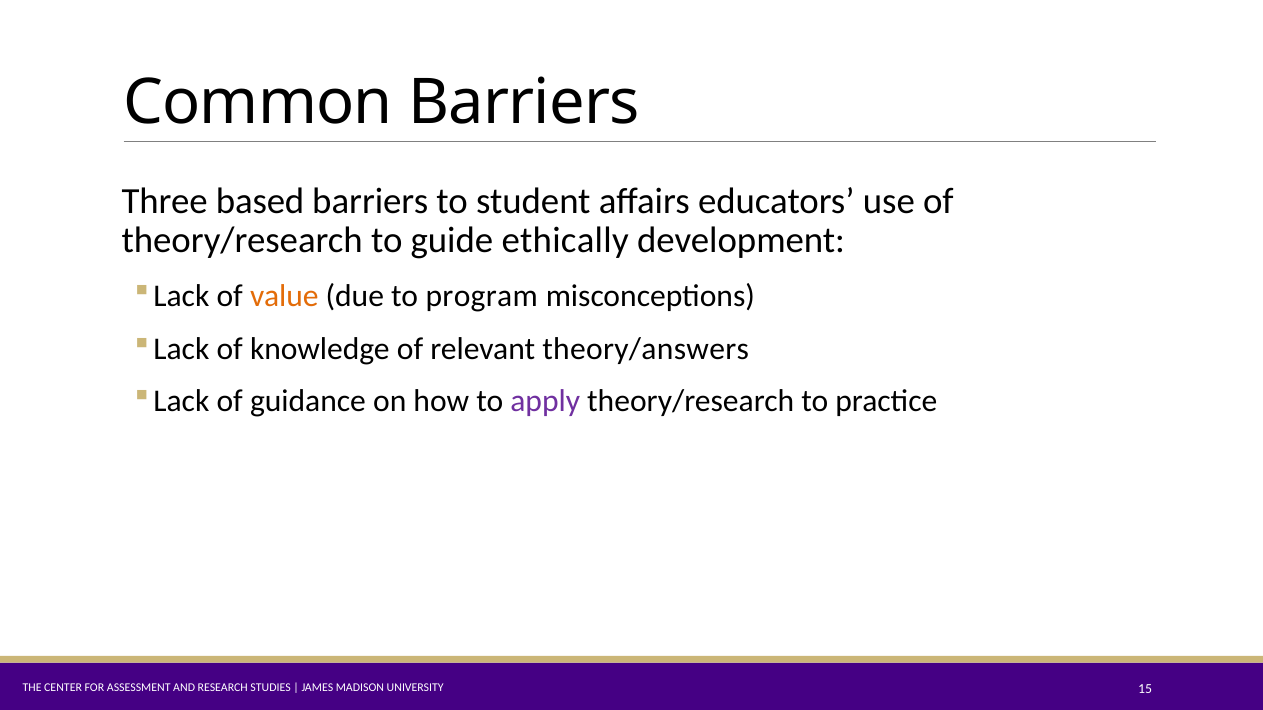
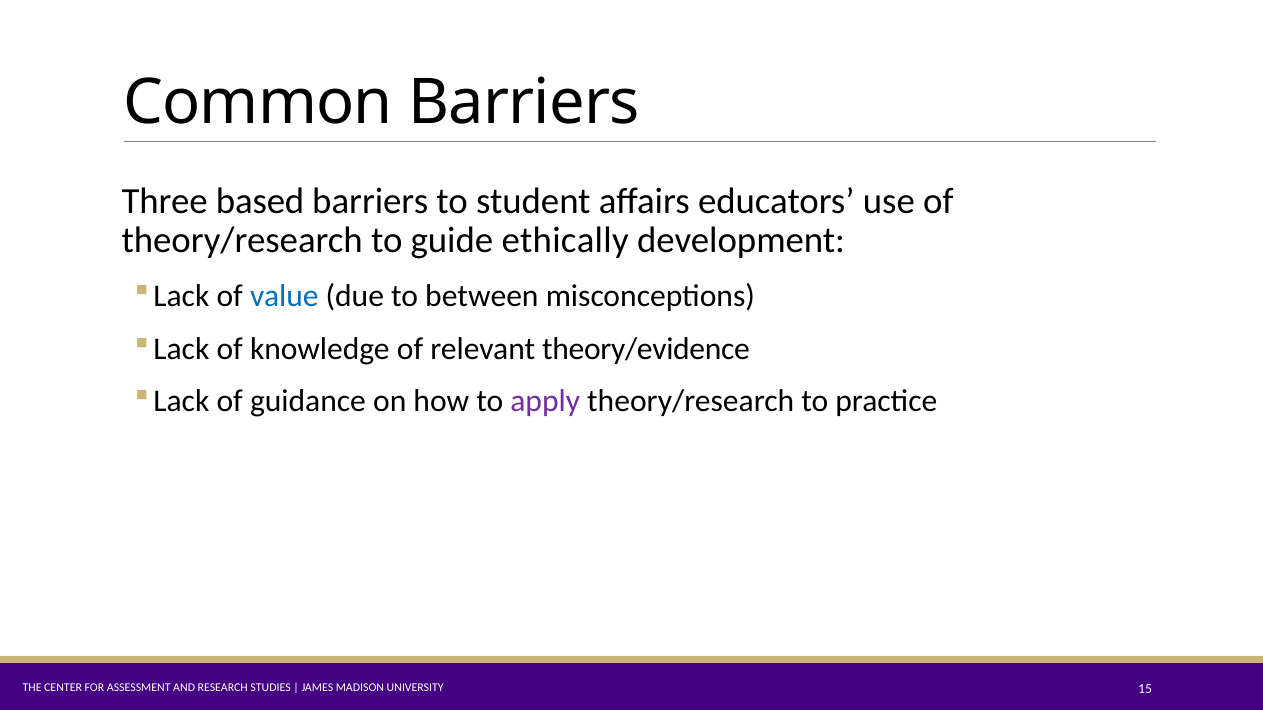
value colour: orange -> blue
program: program -> between
theory/answers: theory/answers -> theory/evidence
